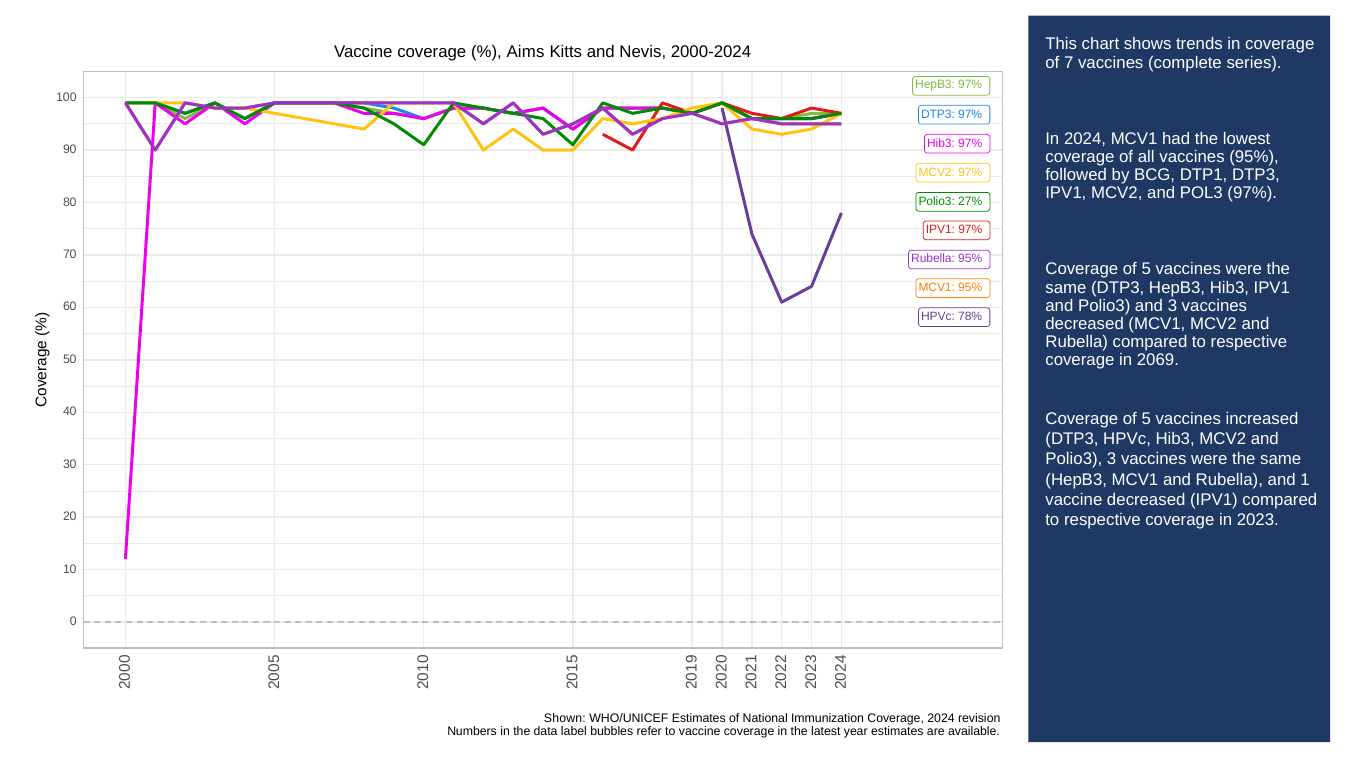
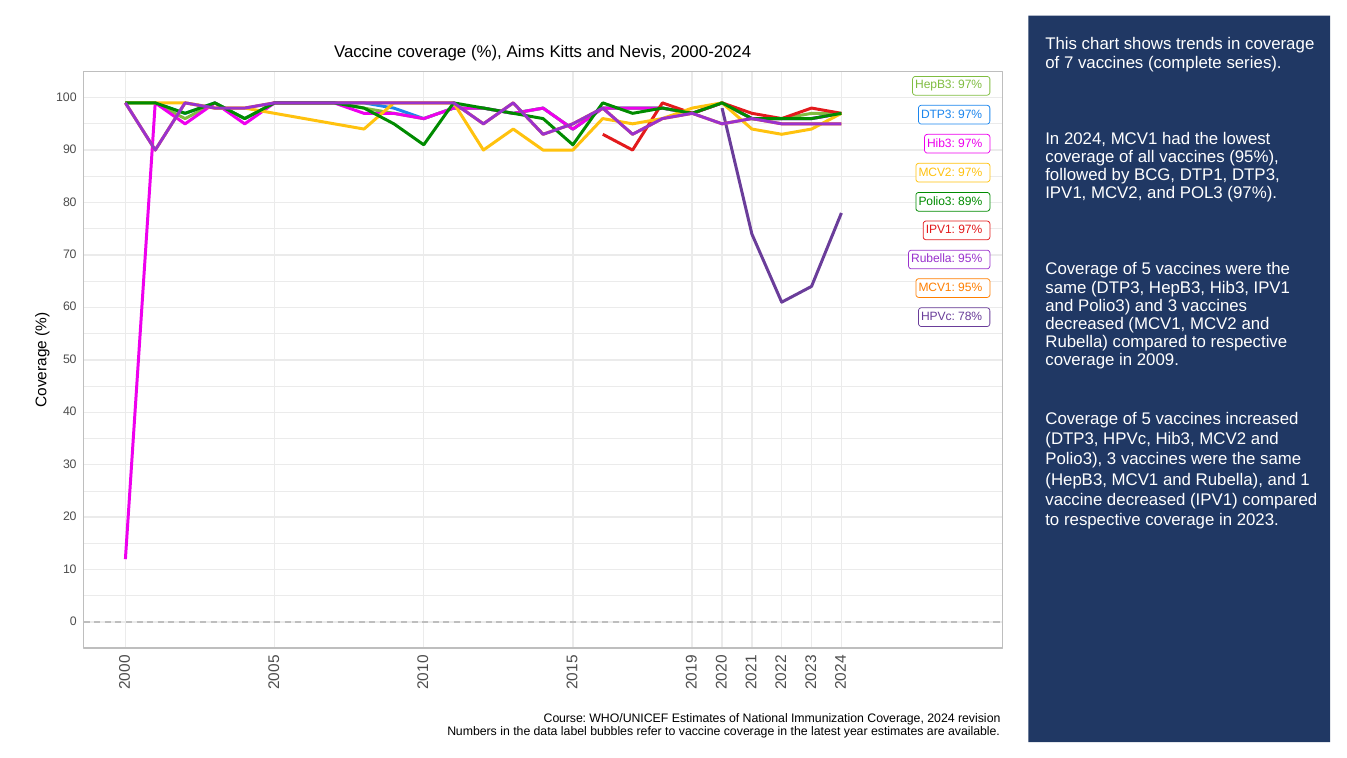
27%: 27% -> 89%
2069: 2069 -> 2009
Shown: Shown -> Course
